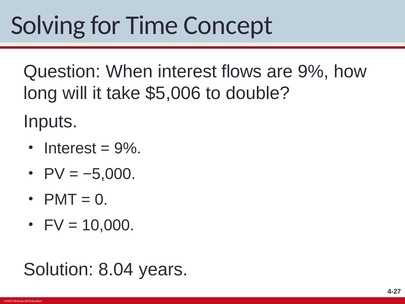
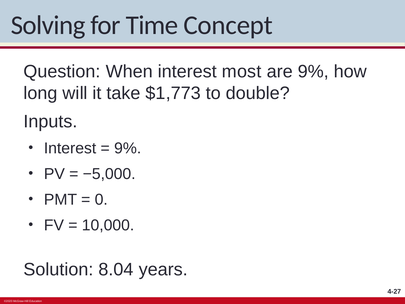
flows: flows -> most
$5,006: $5,006 -> $1,773
